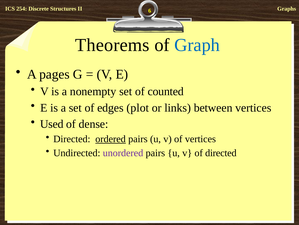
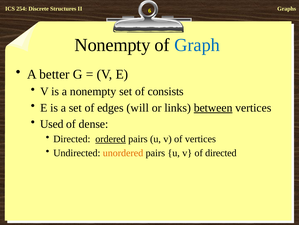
Theorems at (112, 45): Theorems -> Nonempty
pages: pages -> better
counted: counted -> consists
plot: plot -> will
between underline: none -> present
unordered colour: purple -> orange
